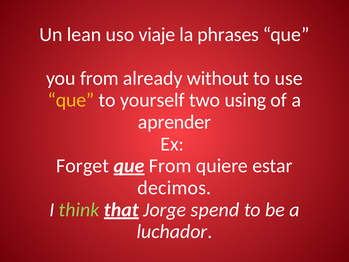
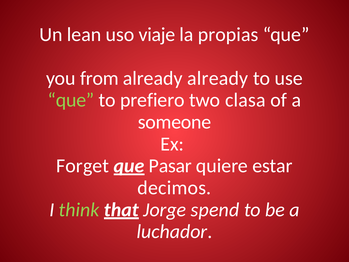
phrases: phrases -> propias
already without: without -> already
que at (71, 100) colour: yellow -> light green
yourself: yourself -> prefiero
using: using -> clasa
aprender: aprender -> someone
From at (170, 166): From -> Pasar
